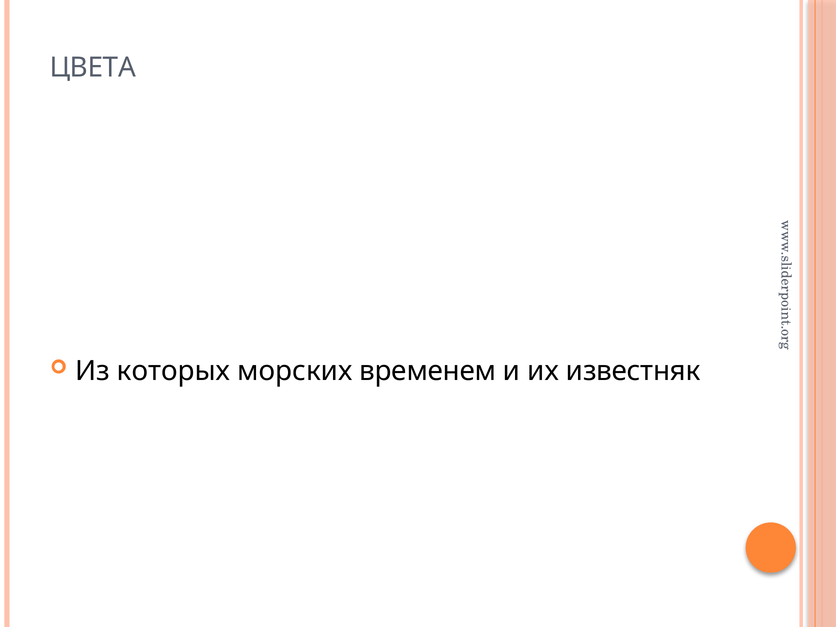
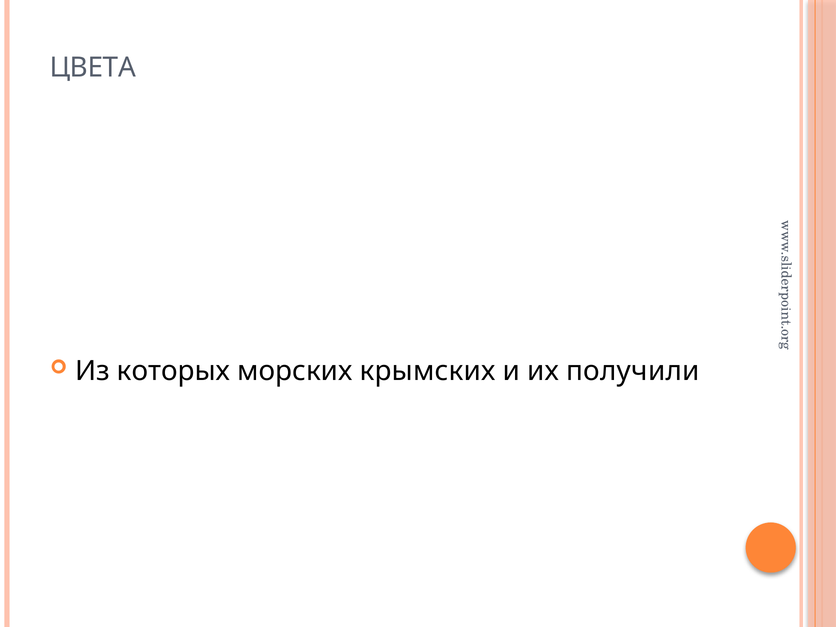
временем: временем -> крымских
известняк: известняк -> получили
